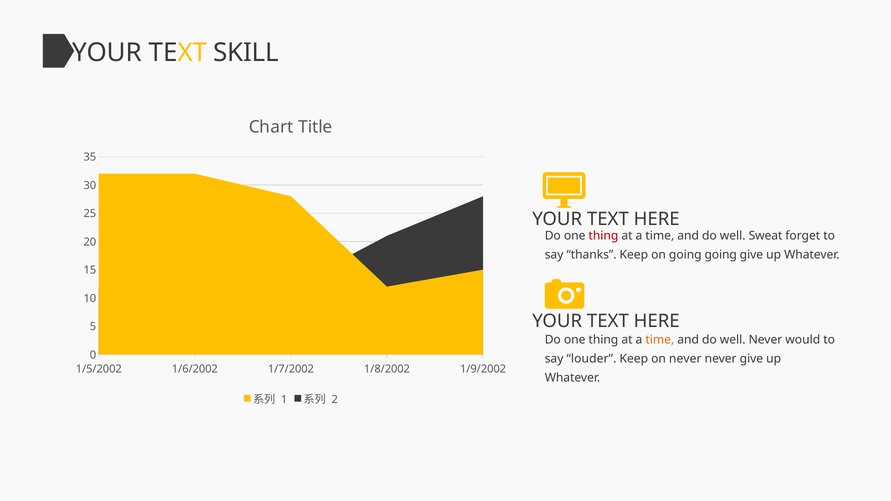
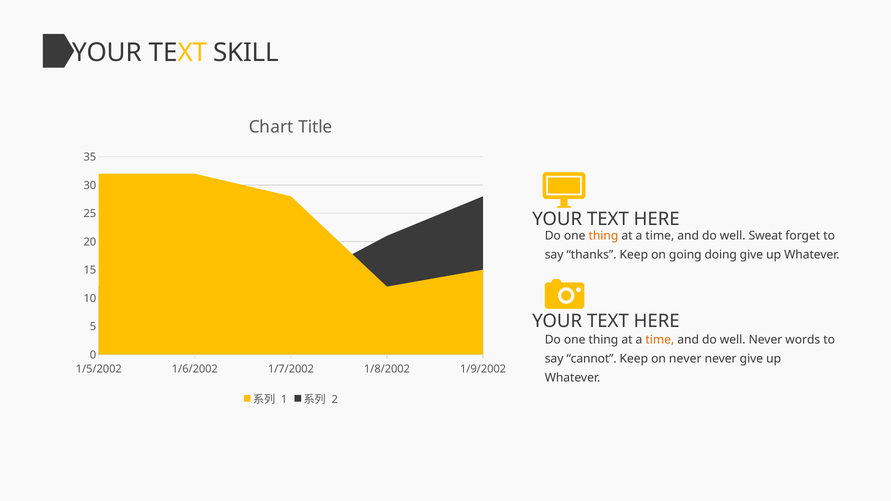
thing at (603, 236) colour: red -> orange
going going: going -> doing
would: would -> words
louder: louder -> cannot
